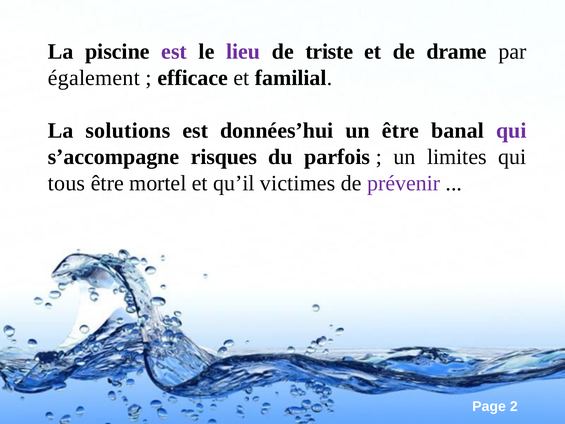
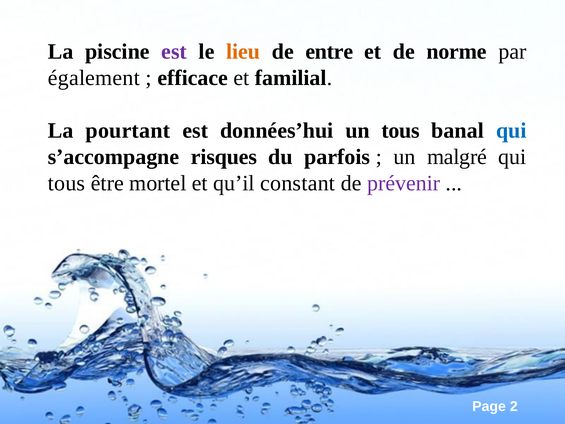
lieu colour: purple -> orange
triste: triste -> entre
drame: drame -> norme
solutions: solutions -> pourtant
un être: être -> tous
qui at (511, 131) colour: purple -> blue
limites: limites -> malgré
victimes: victimes -> constant
